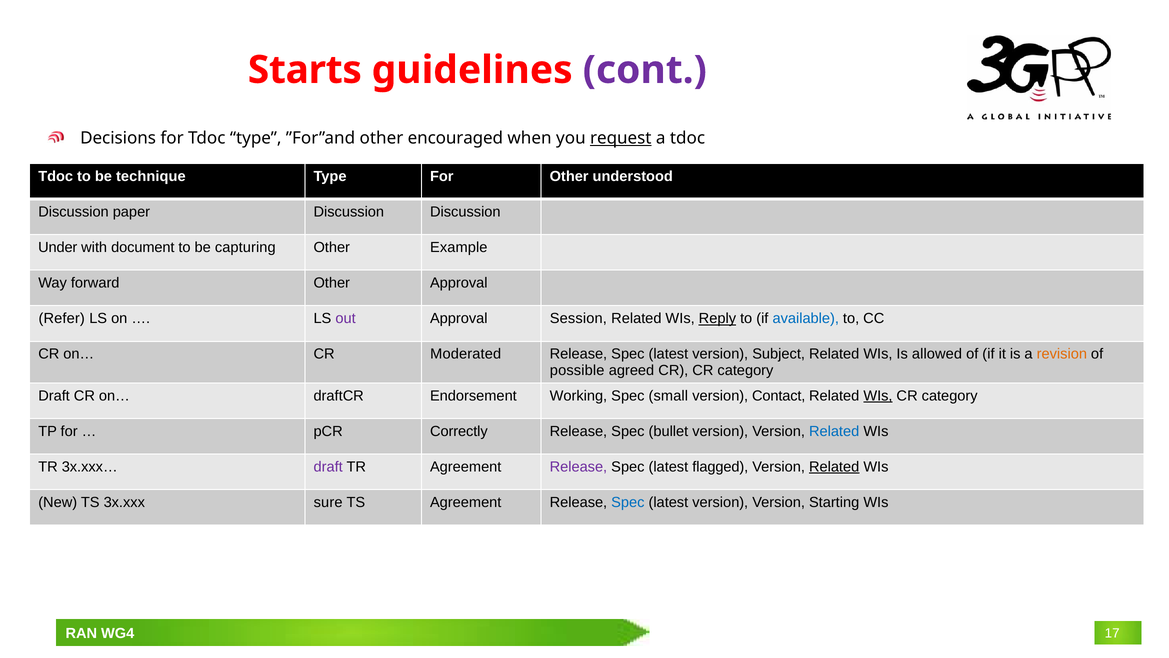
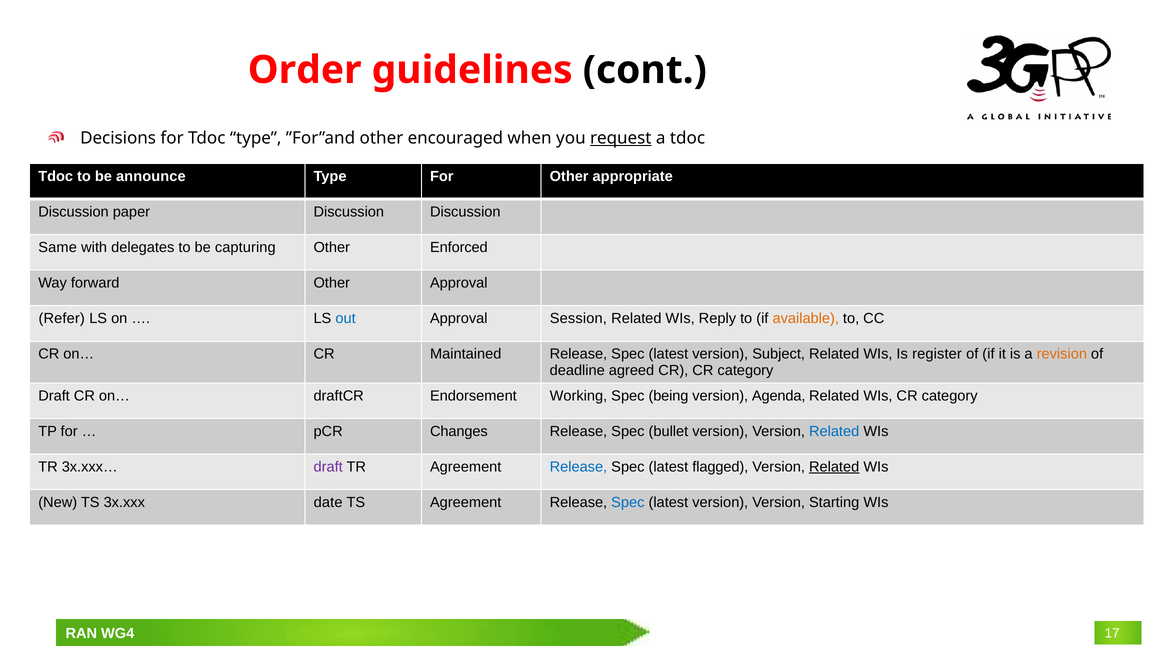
Starts: Starts -> Order
cont colour: purple -> black
technique: technique -> announce
understood: understood -> appropriate
Under: Under -> Same
document: document -> delegates
Example: Example -> Enforced
out colour: purple -> blue
Reply underline: present -> none
available colour: blue -> orange
Moderated: Moderated -> Maintained
allowed: allowed -> register
possible: possible -> deadline
small: small -> being
Contact: Contact -> Agenda
WIs at (878, 395) underline: present -> none
Correctly: Correctly -> Changes
Release at (578, 467) colour: purple -> blue
sure: sure -> date
